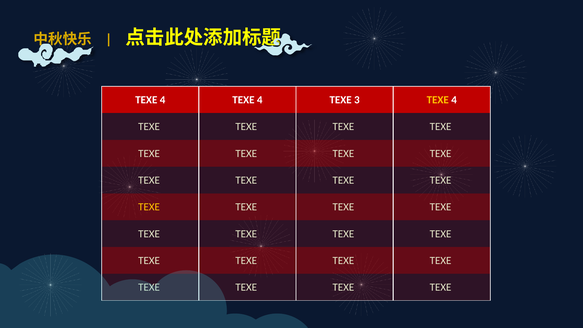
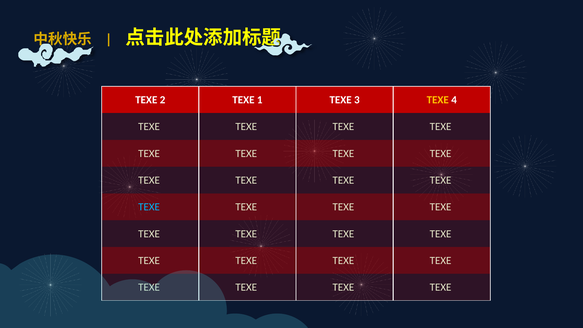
4 at (163, 100): 4 -> 2
4 at (260, 100): 4 -> 1
TEXE at (149, 207) colour: yellow -> light blue
